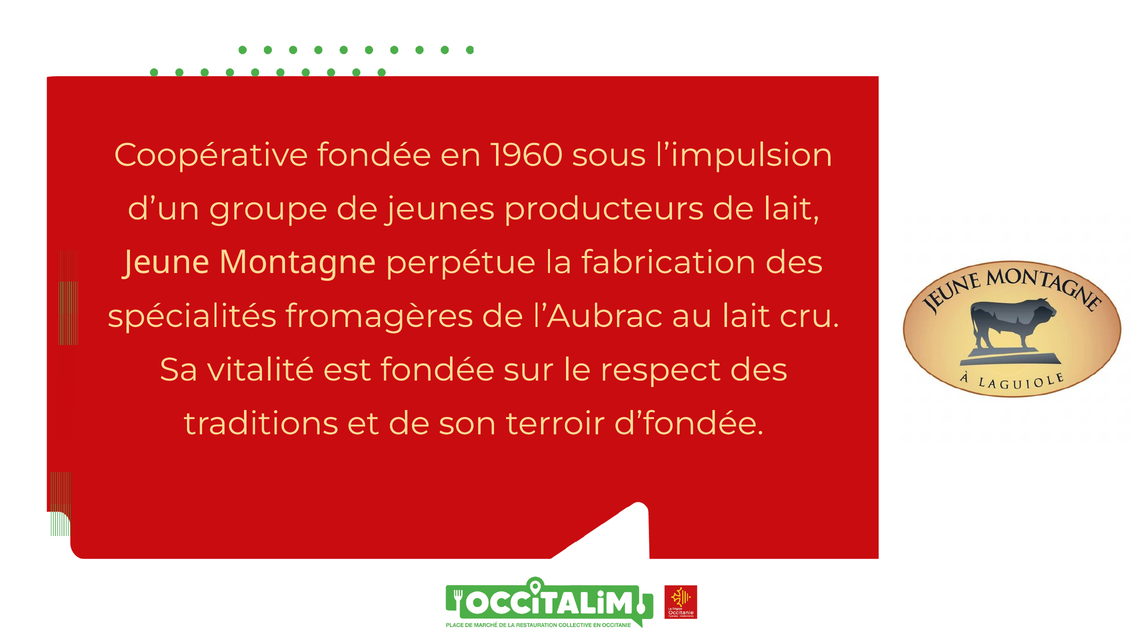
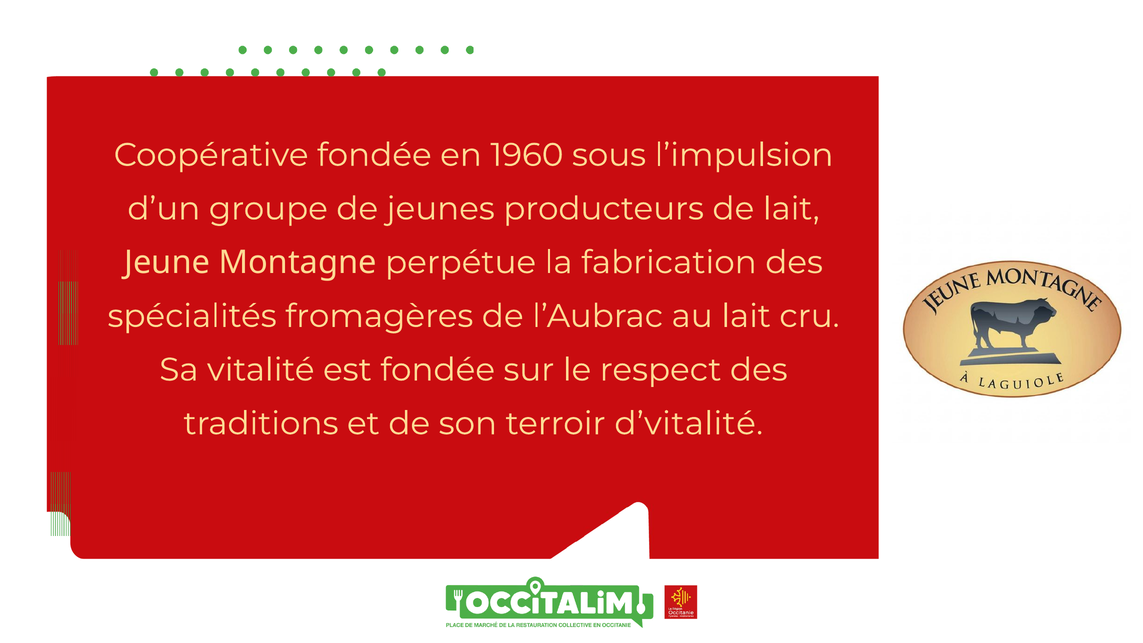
d’fondée: d’fondée -> d’vitalité
